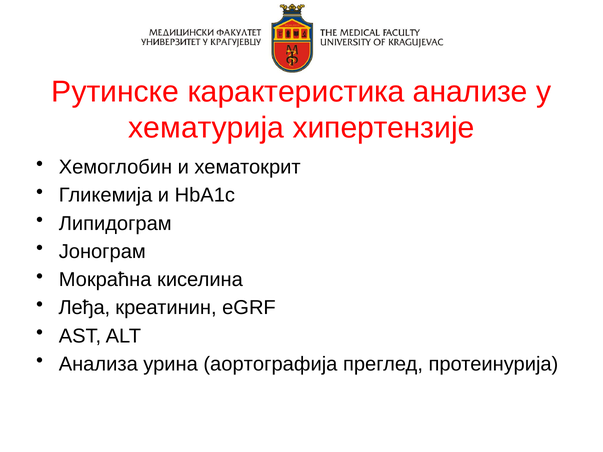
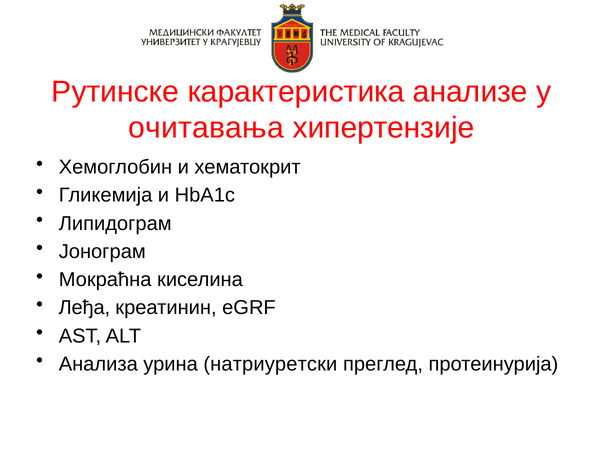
хематурија: хематурија -> очитавања
аортографија: аортографија -> натриуретски
